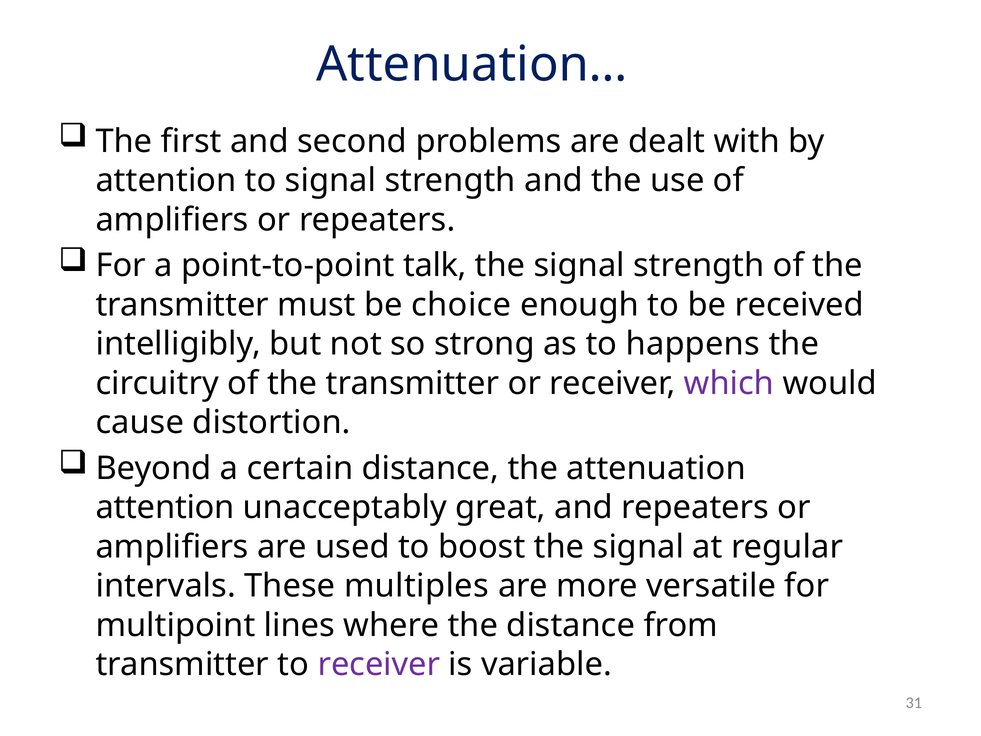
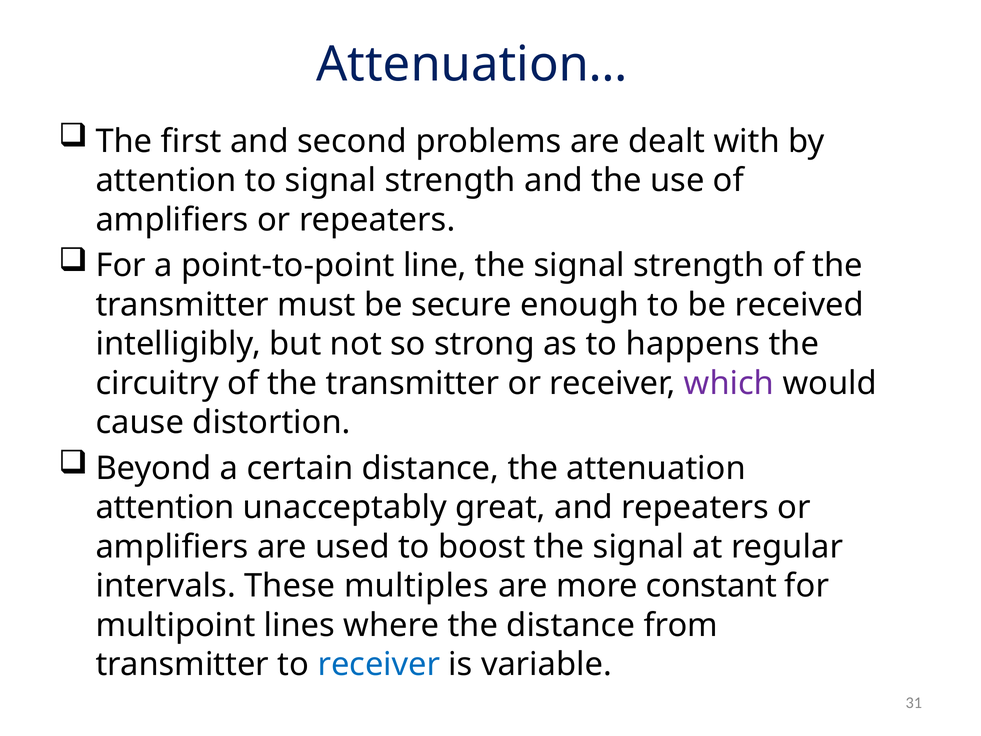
talk: talk -> line
choice: choice -> secure
versatile: versatile -> constant
receiver at (379, 664) colour: purple -> blue
